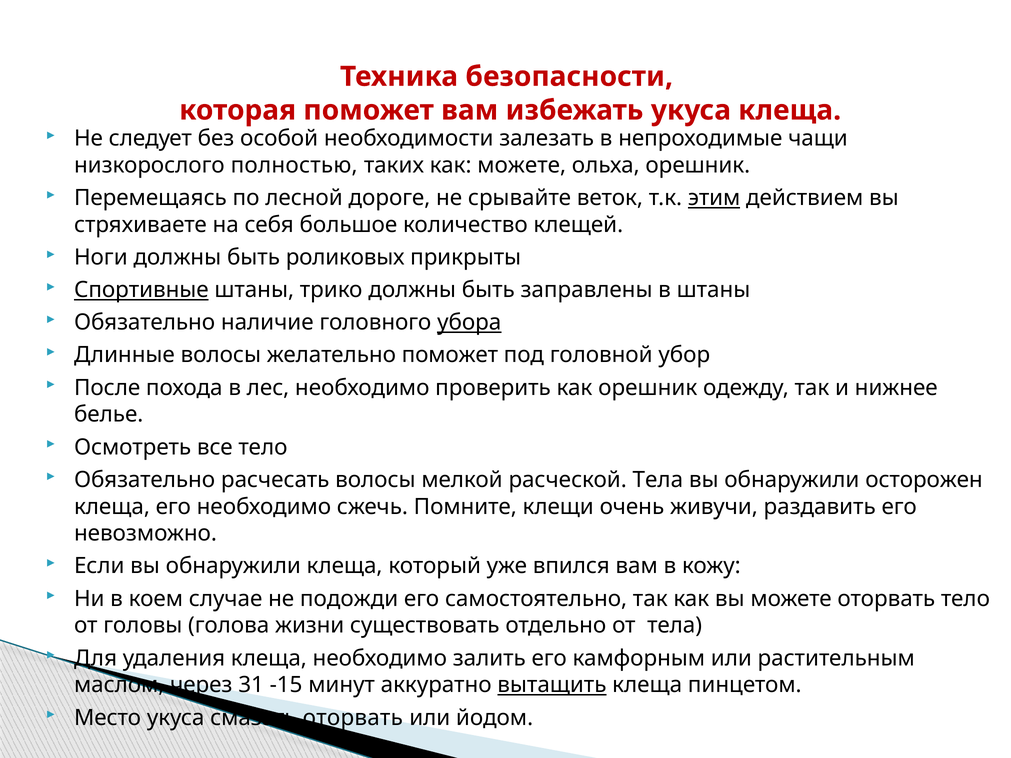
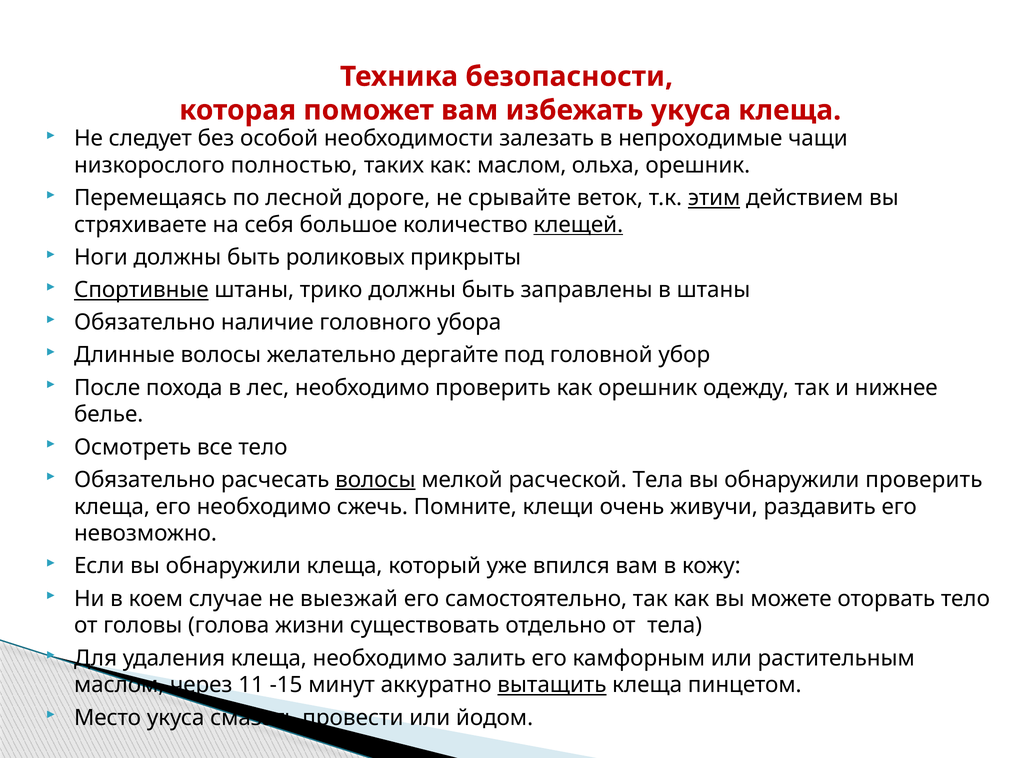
как можете: можете -> маслом
клещей underline: none -> present
убора underline: present -> none
желательно поможет: поможет -> дергайте
волосы at (375, 480) underline: none -> present
обнаружили осторожен: осторожен -> проверить
подожди: подожди -> выезжай
31: 31 -> 11
смазать оторвать: оторвать -> провести
